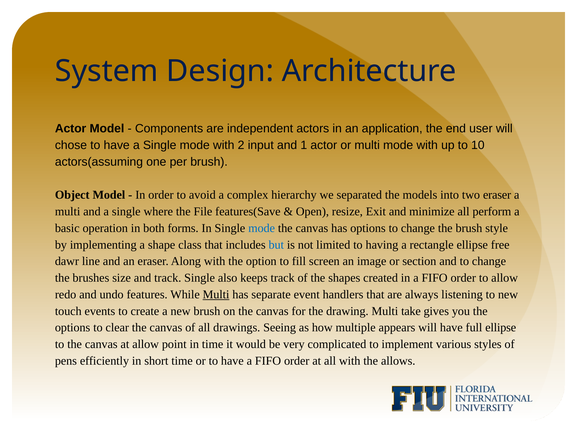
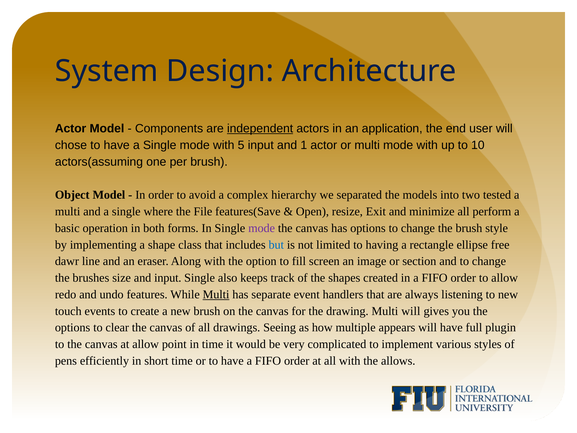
independent underline: none -> present
2: 2 -> 5
two eraser: eraser -> tested
mode at (262, 228) colour: blue -> purple
and track: track -> input
Multi take: take -> will
full ellipse: ellipse -> plugin
